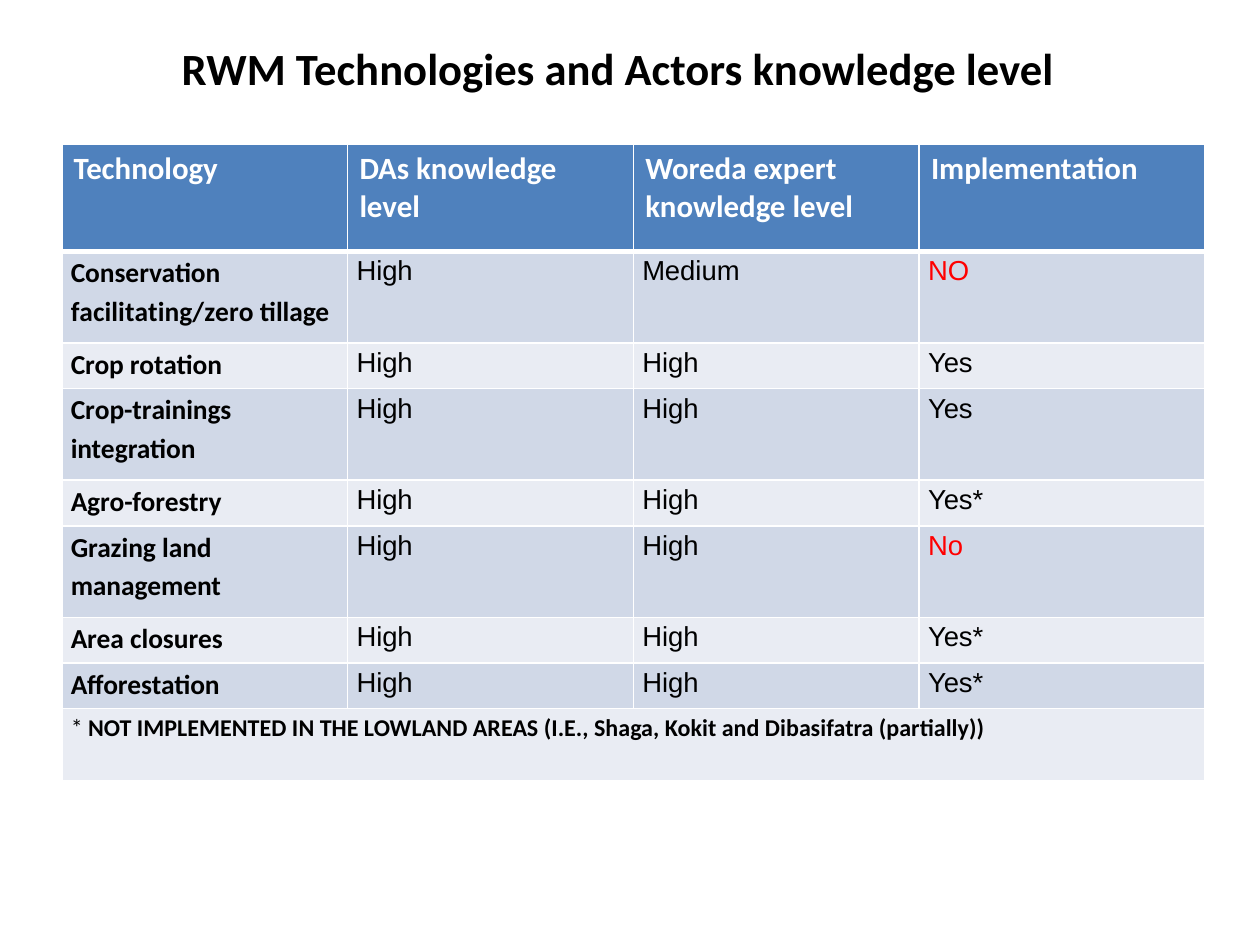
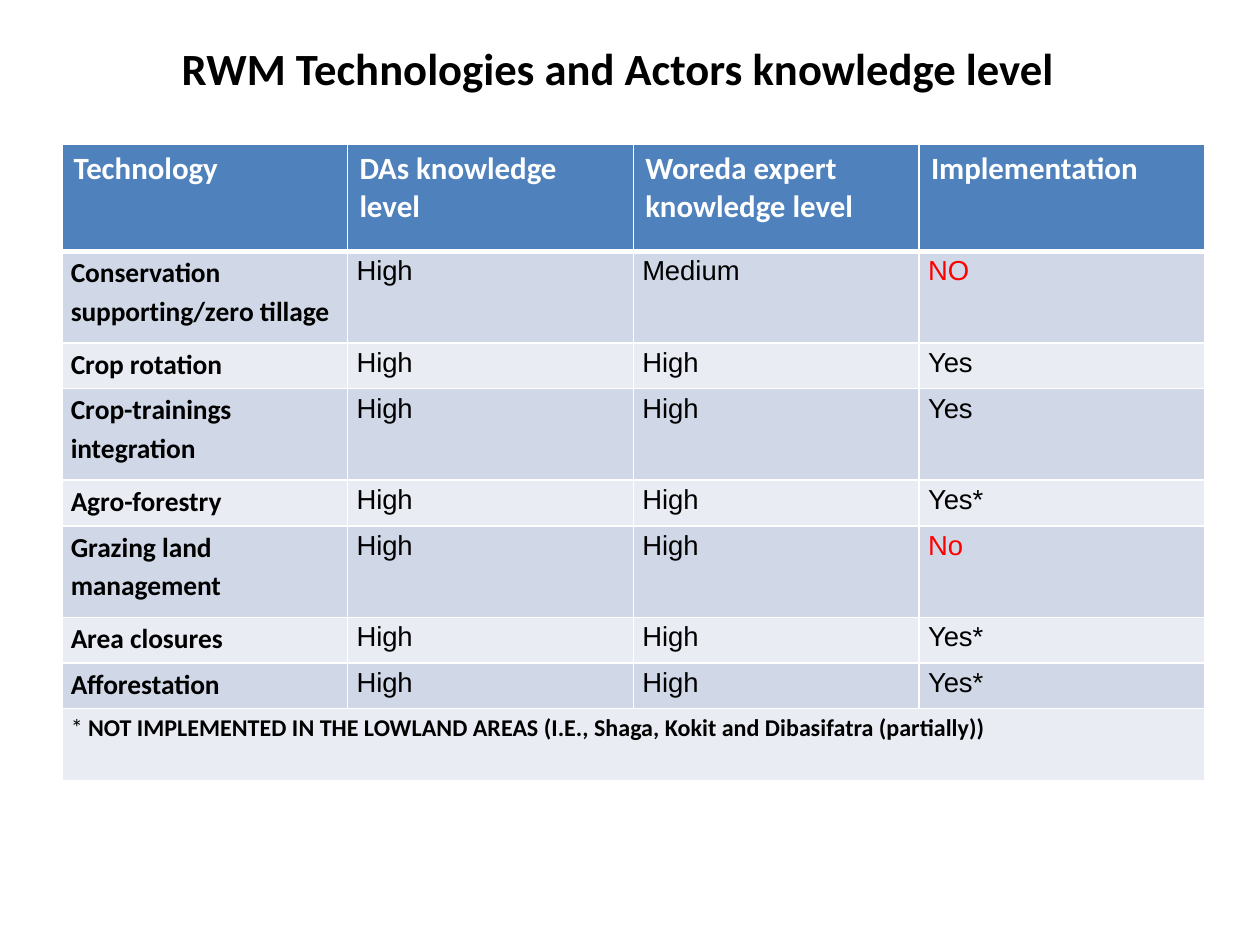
facilitating/zero: facilitating/zero -> supporting/zero
